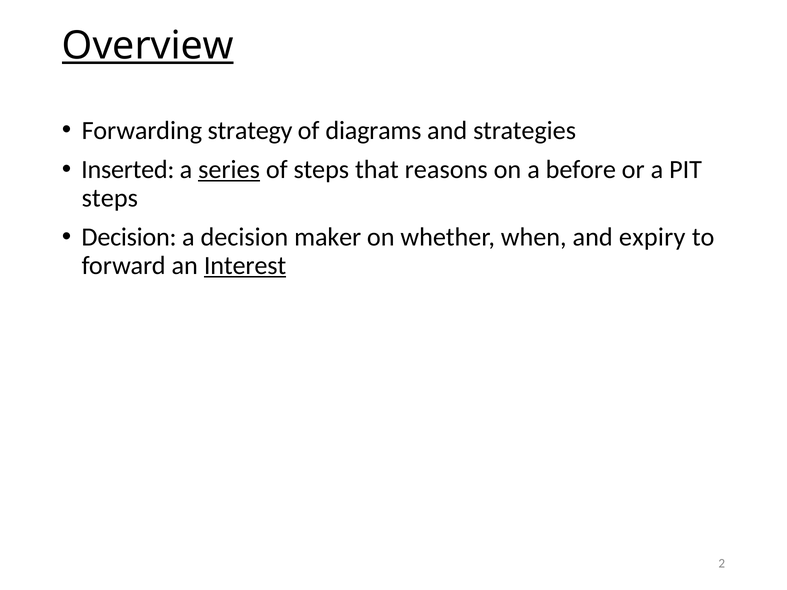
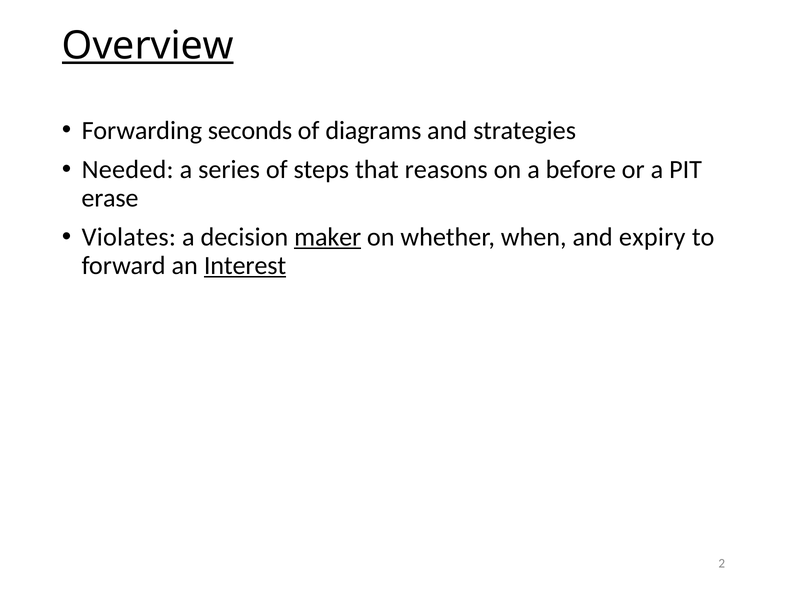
strategy: strategy -> seconds
Inserted: Inserted -> Needed
series underline: present -> none
steps at (110, 198): steps -> erase
Decision at (129, 237): Decision -> Violates
maker underline: none -> present
